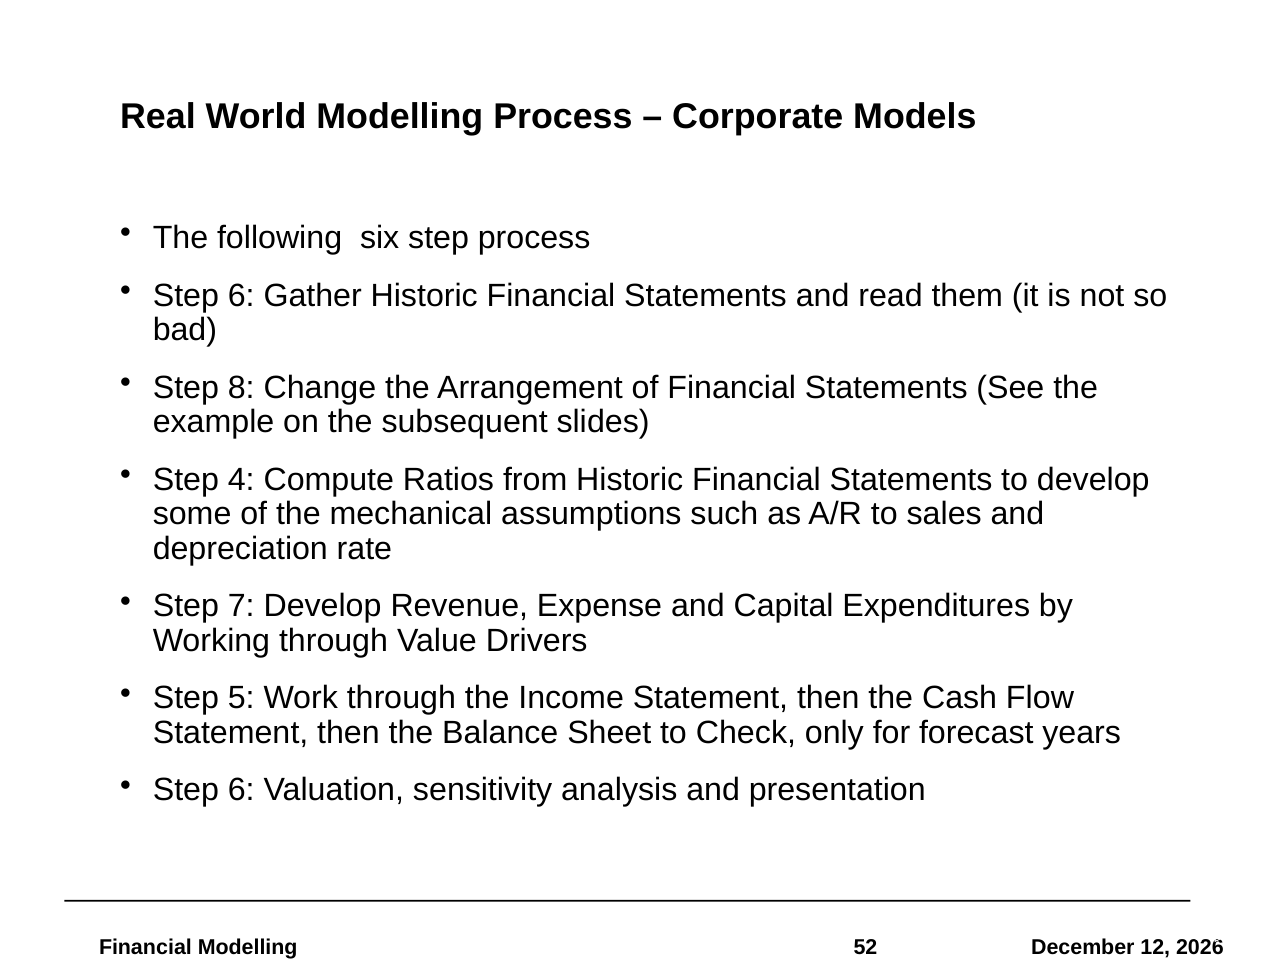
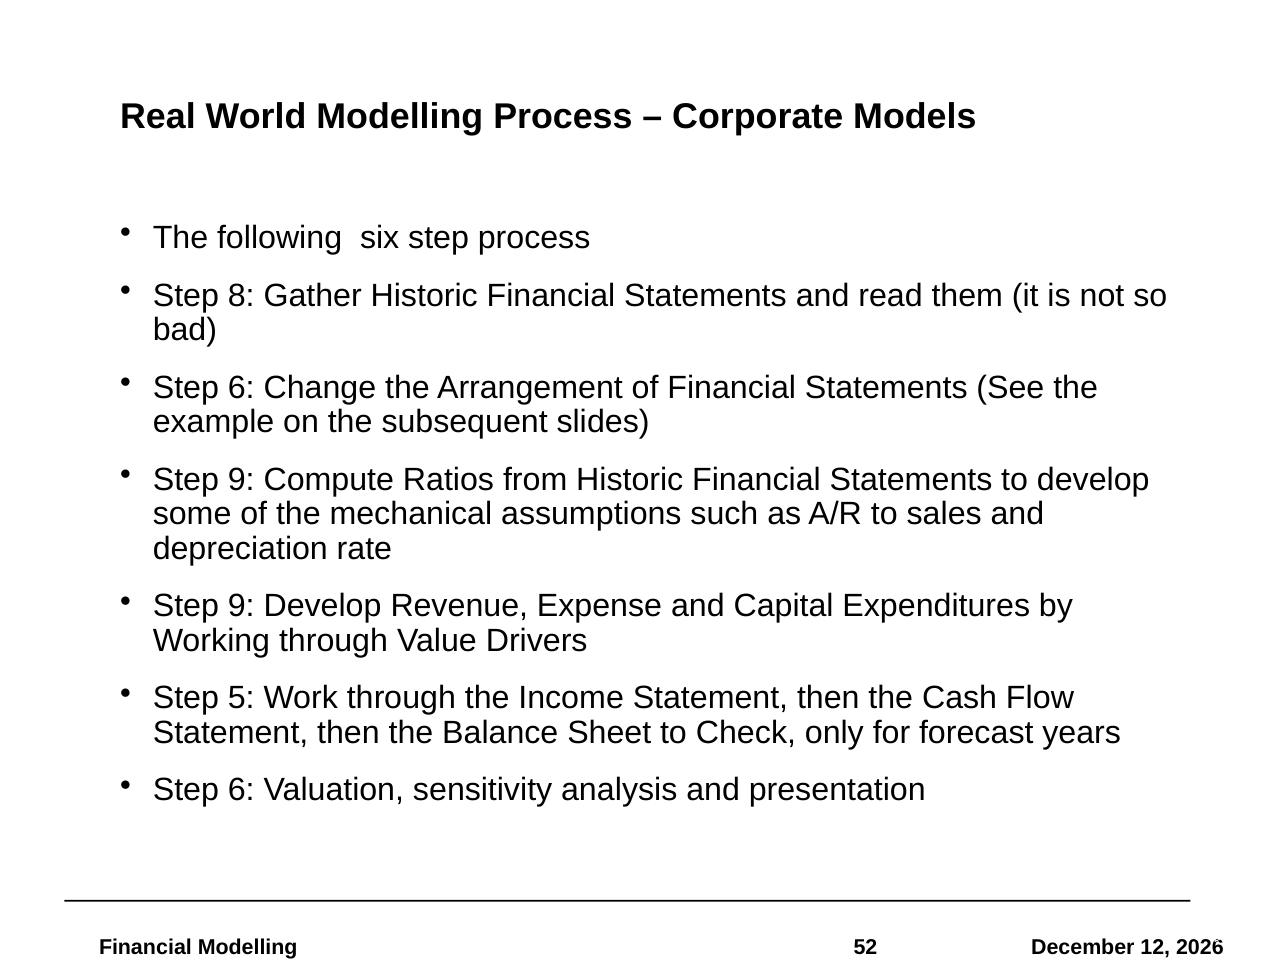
6 at (241, 295): 6 -> 8
8 at (241, 388): 8 -> 6
4 at (241, 480): 4 -> 9
7 at (241, 606): 7 -> 9
